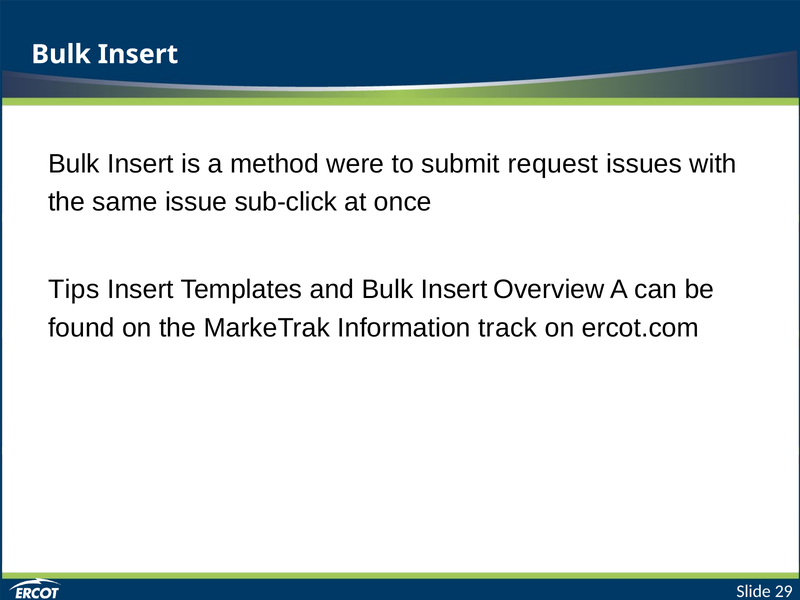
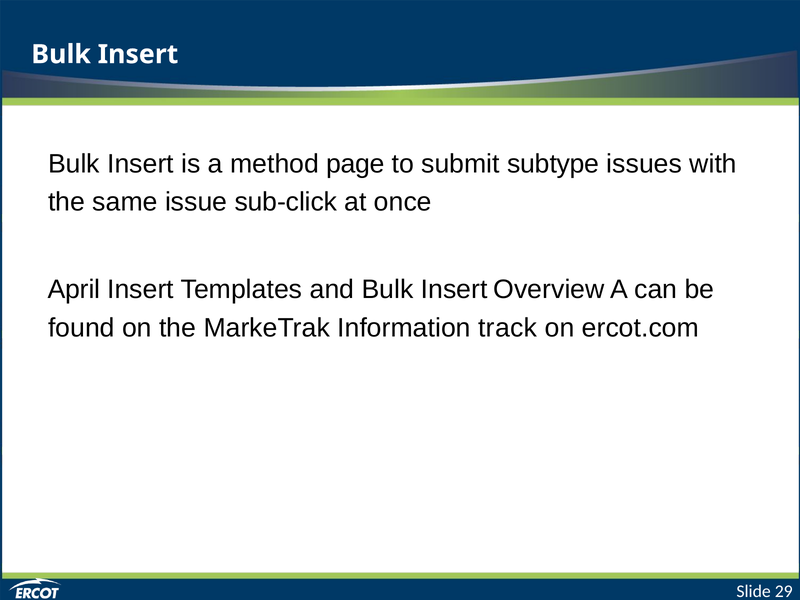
were: were -> page
request: request -> subtype
Tips: Tips -> April
